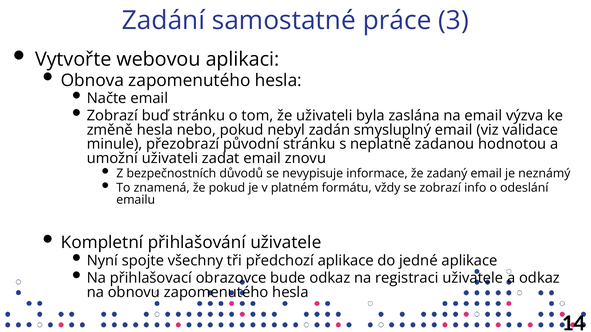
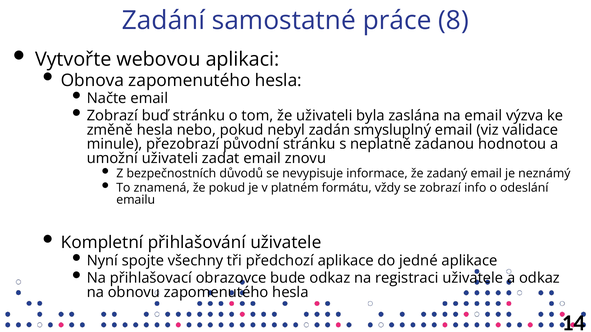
3: 3 -> 8
